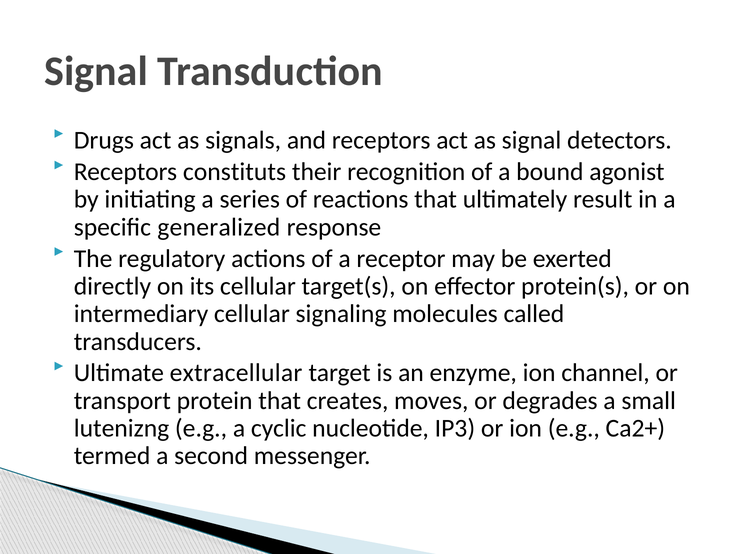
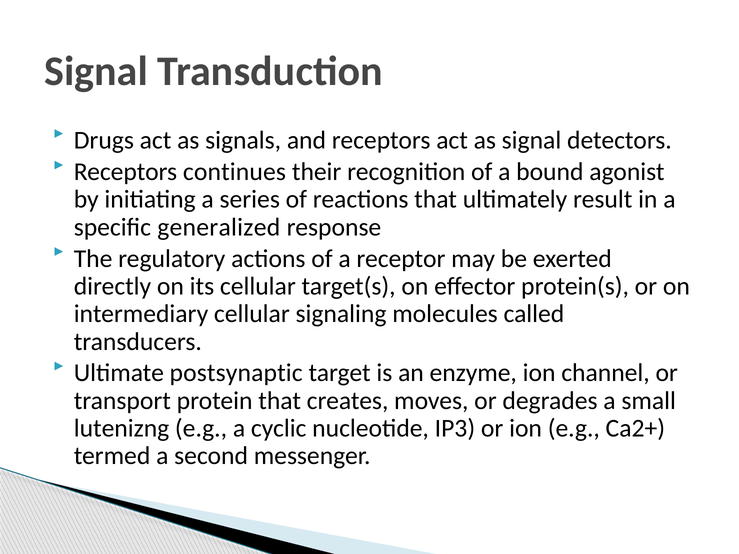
constituts: constituts -> continues
extracellular: extracellular -> postsynaptic
